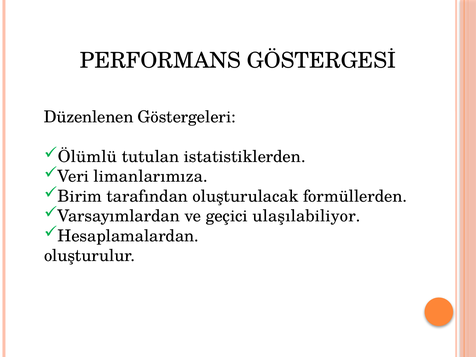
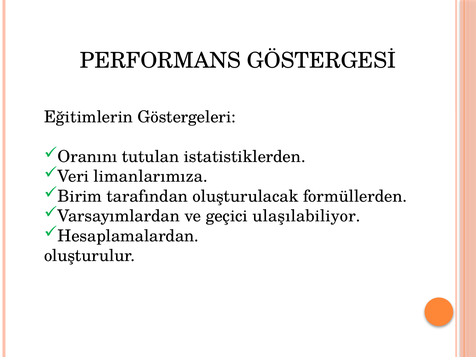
Düzenlenen: Düzenlenen -> Eğitimlerin
Ölümlü: Ölümlü -> Oranını
